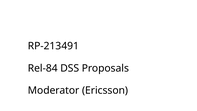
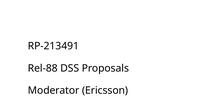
Rel-84: Rel-84 -> Rel-88
